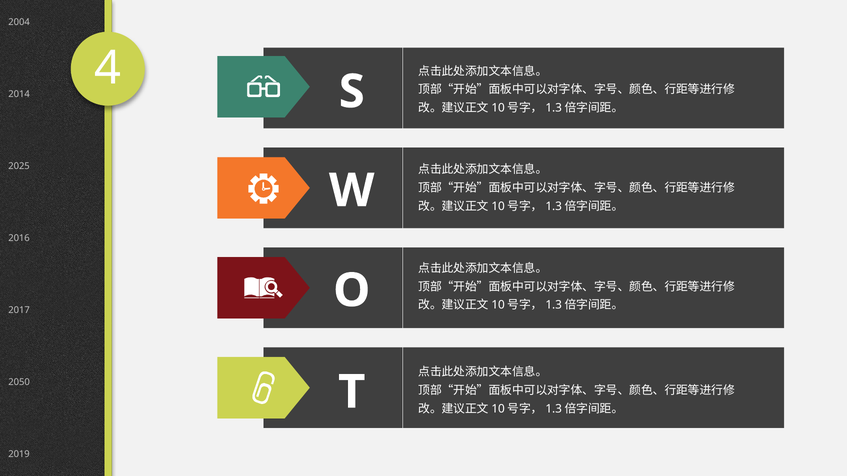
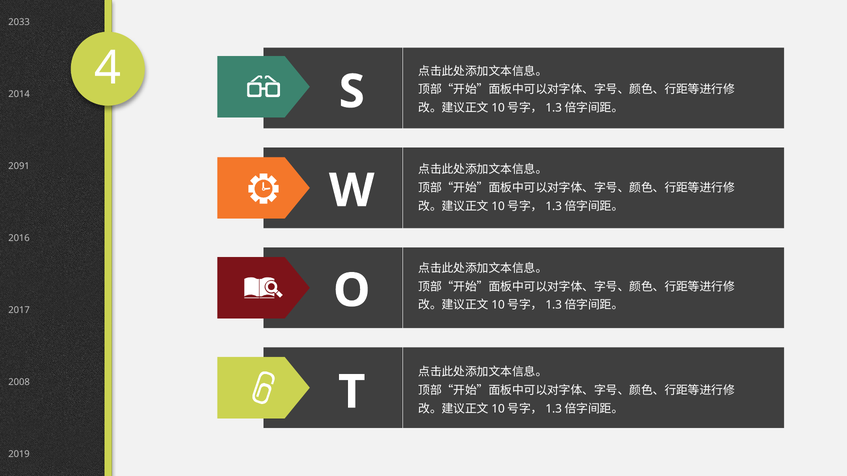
2004: 2004 -> 2033
2025: 2025 -> 2091
2050: 2050 -> 2008
